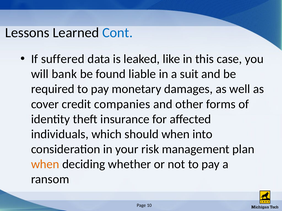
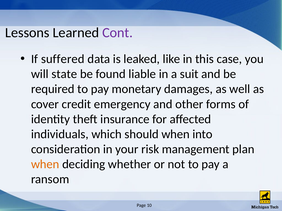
Cont colour: blue -> purple
bank: bank -> state
companies: companies -> emergency
